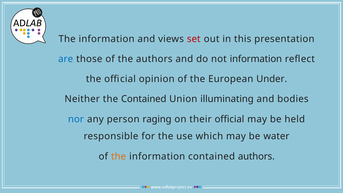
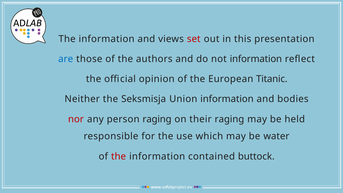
Under: Under -> Titanic
the Contained: Contained -> Seksmisja
Union illuminating: illuminating -> information
nor colour: blue -> red
their official: official -> raging
the at (119, 156) colour: orange -> red
contained authors: authors -> buttock
